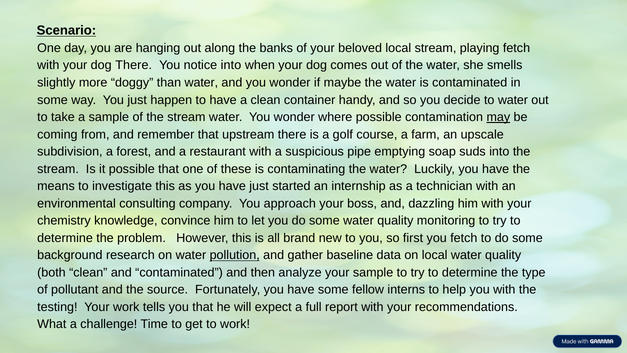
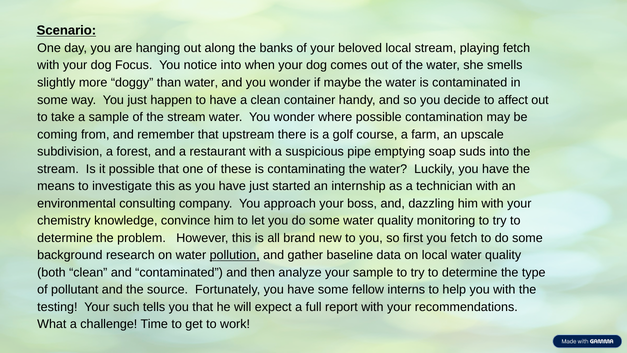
dog There: There -> Focus
to water: water -> affect
may underline: present -> none
Your work: work -> such
